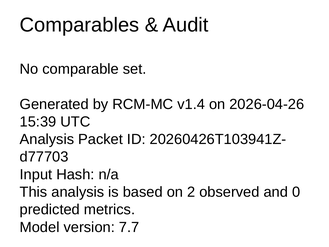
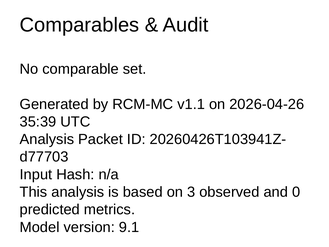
v1.4: v1.4 -> v1.1
15:39: 15:39 -> 35:39
2: 2 -> 3
7.7: 7.7 -> 9.1
